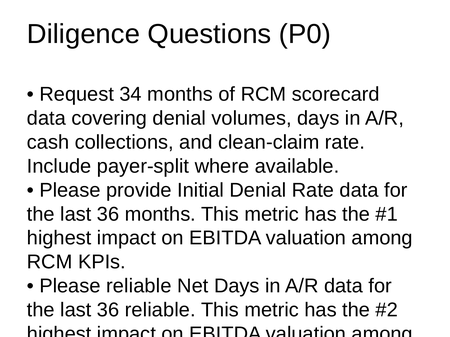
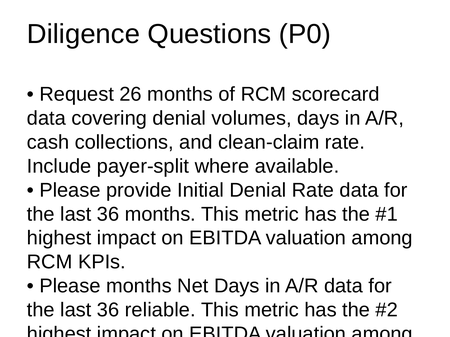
34: 34 -> 26
Please reliable: reliable -> months
